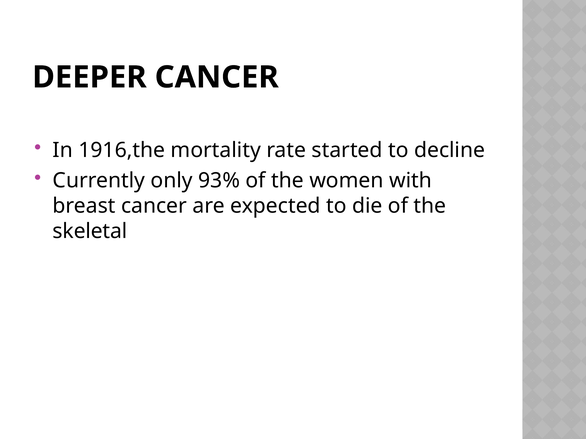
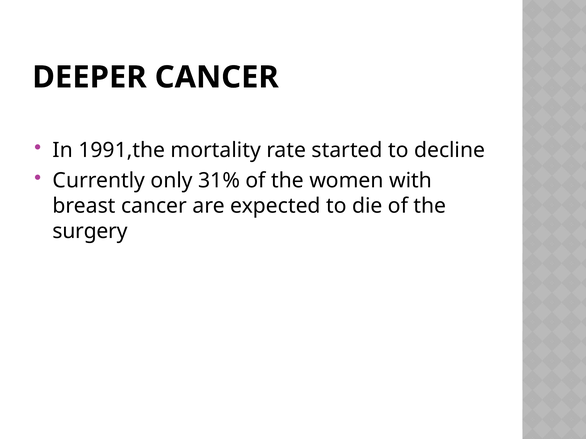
1916,the: 1916,the -> 1991,the
93%: 93% -> 31%
skeletal: skeletal -> surgery
